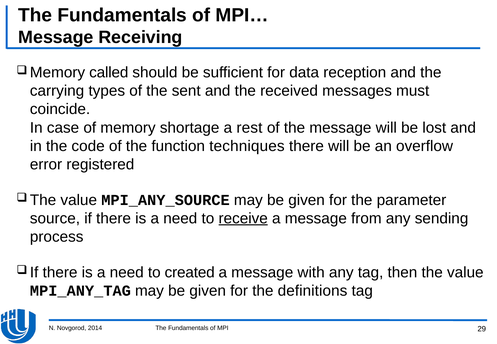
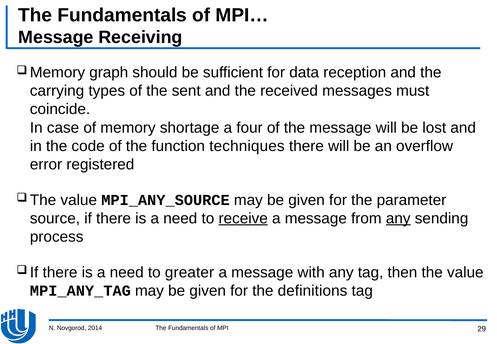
called: called -> graph
rest: rest -> four
any at (398, 218) underline: none -> present
created: created -> greater
